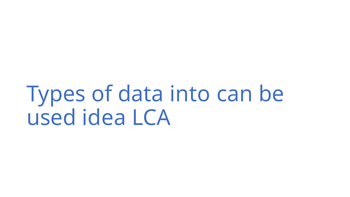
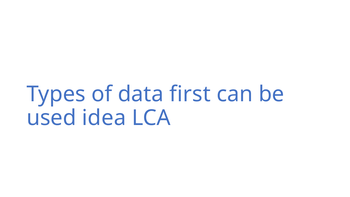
into: into -> first
